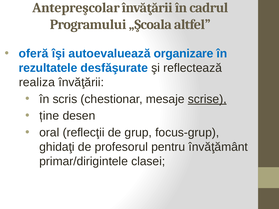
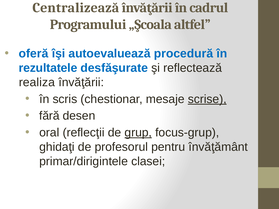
Antepreşcolar: Antepreşcolar -> Centralizează
organizare: organizare -> procedură
ține: ține -> fără
grup underline: none -> present
